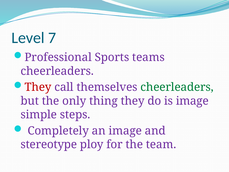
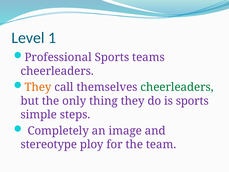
7: 7 -> 1
They at (38, 87) colour: red -> orange
is image: image -> sports
